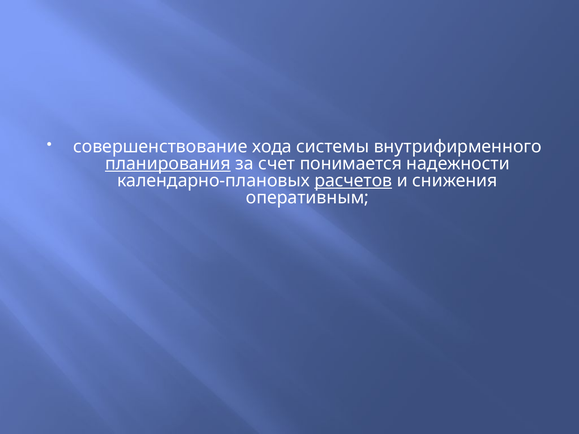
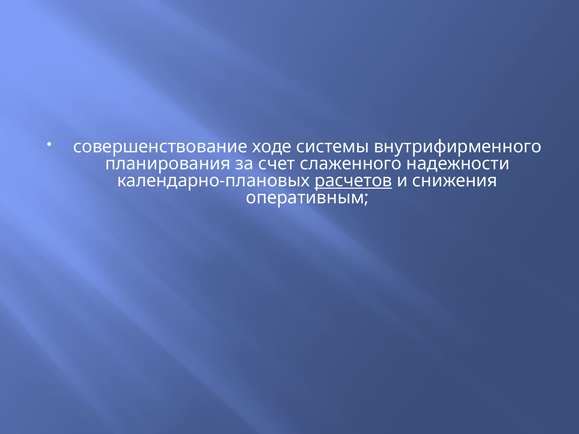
хода: хода -> ходе
планирования underline: present -> none
понимается: понимается -> слаженного
